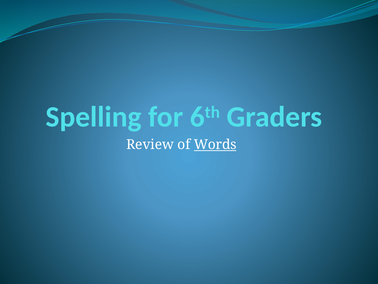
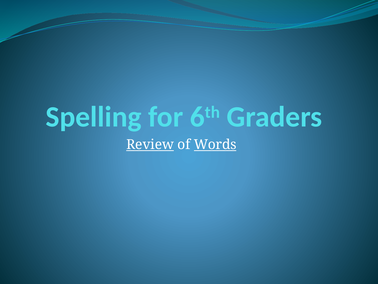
Review underline: none -> present
